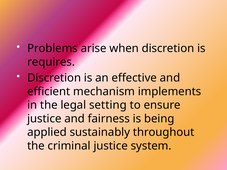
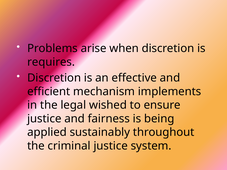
setting: setting -> wished
